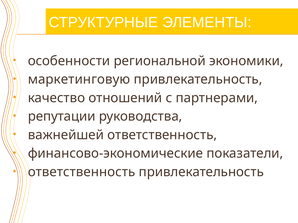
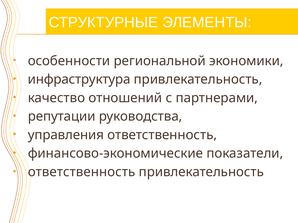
маркетинговую: маркетинговую -> инфраструктура
важнейшей: важнейшей -> управления
